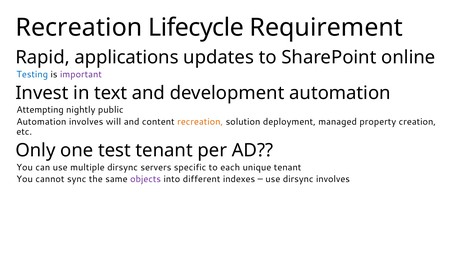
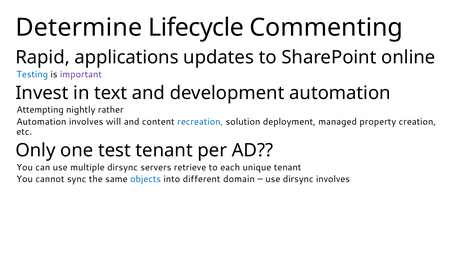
Recreation at (79, 27): Recreation -> Determine
Requirement: Requirement -> Commenting
public: public -> rather
recreation at (200, 122) colour: orange -> blue
specific: specific -> retrieve
objects colour: purple -> blue
indexes: indexes -> domain
